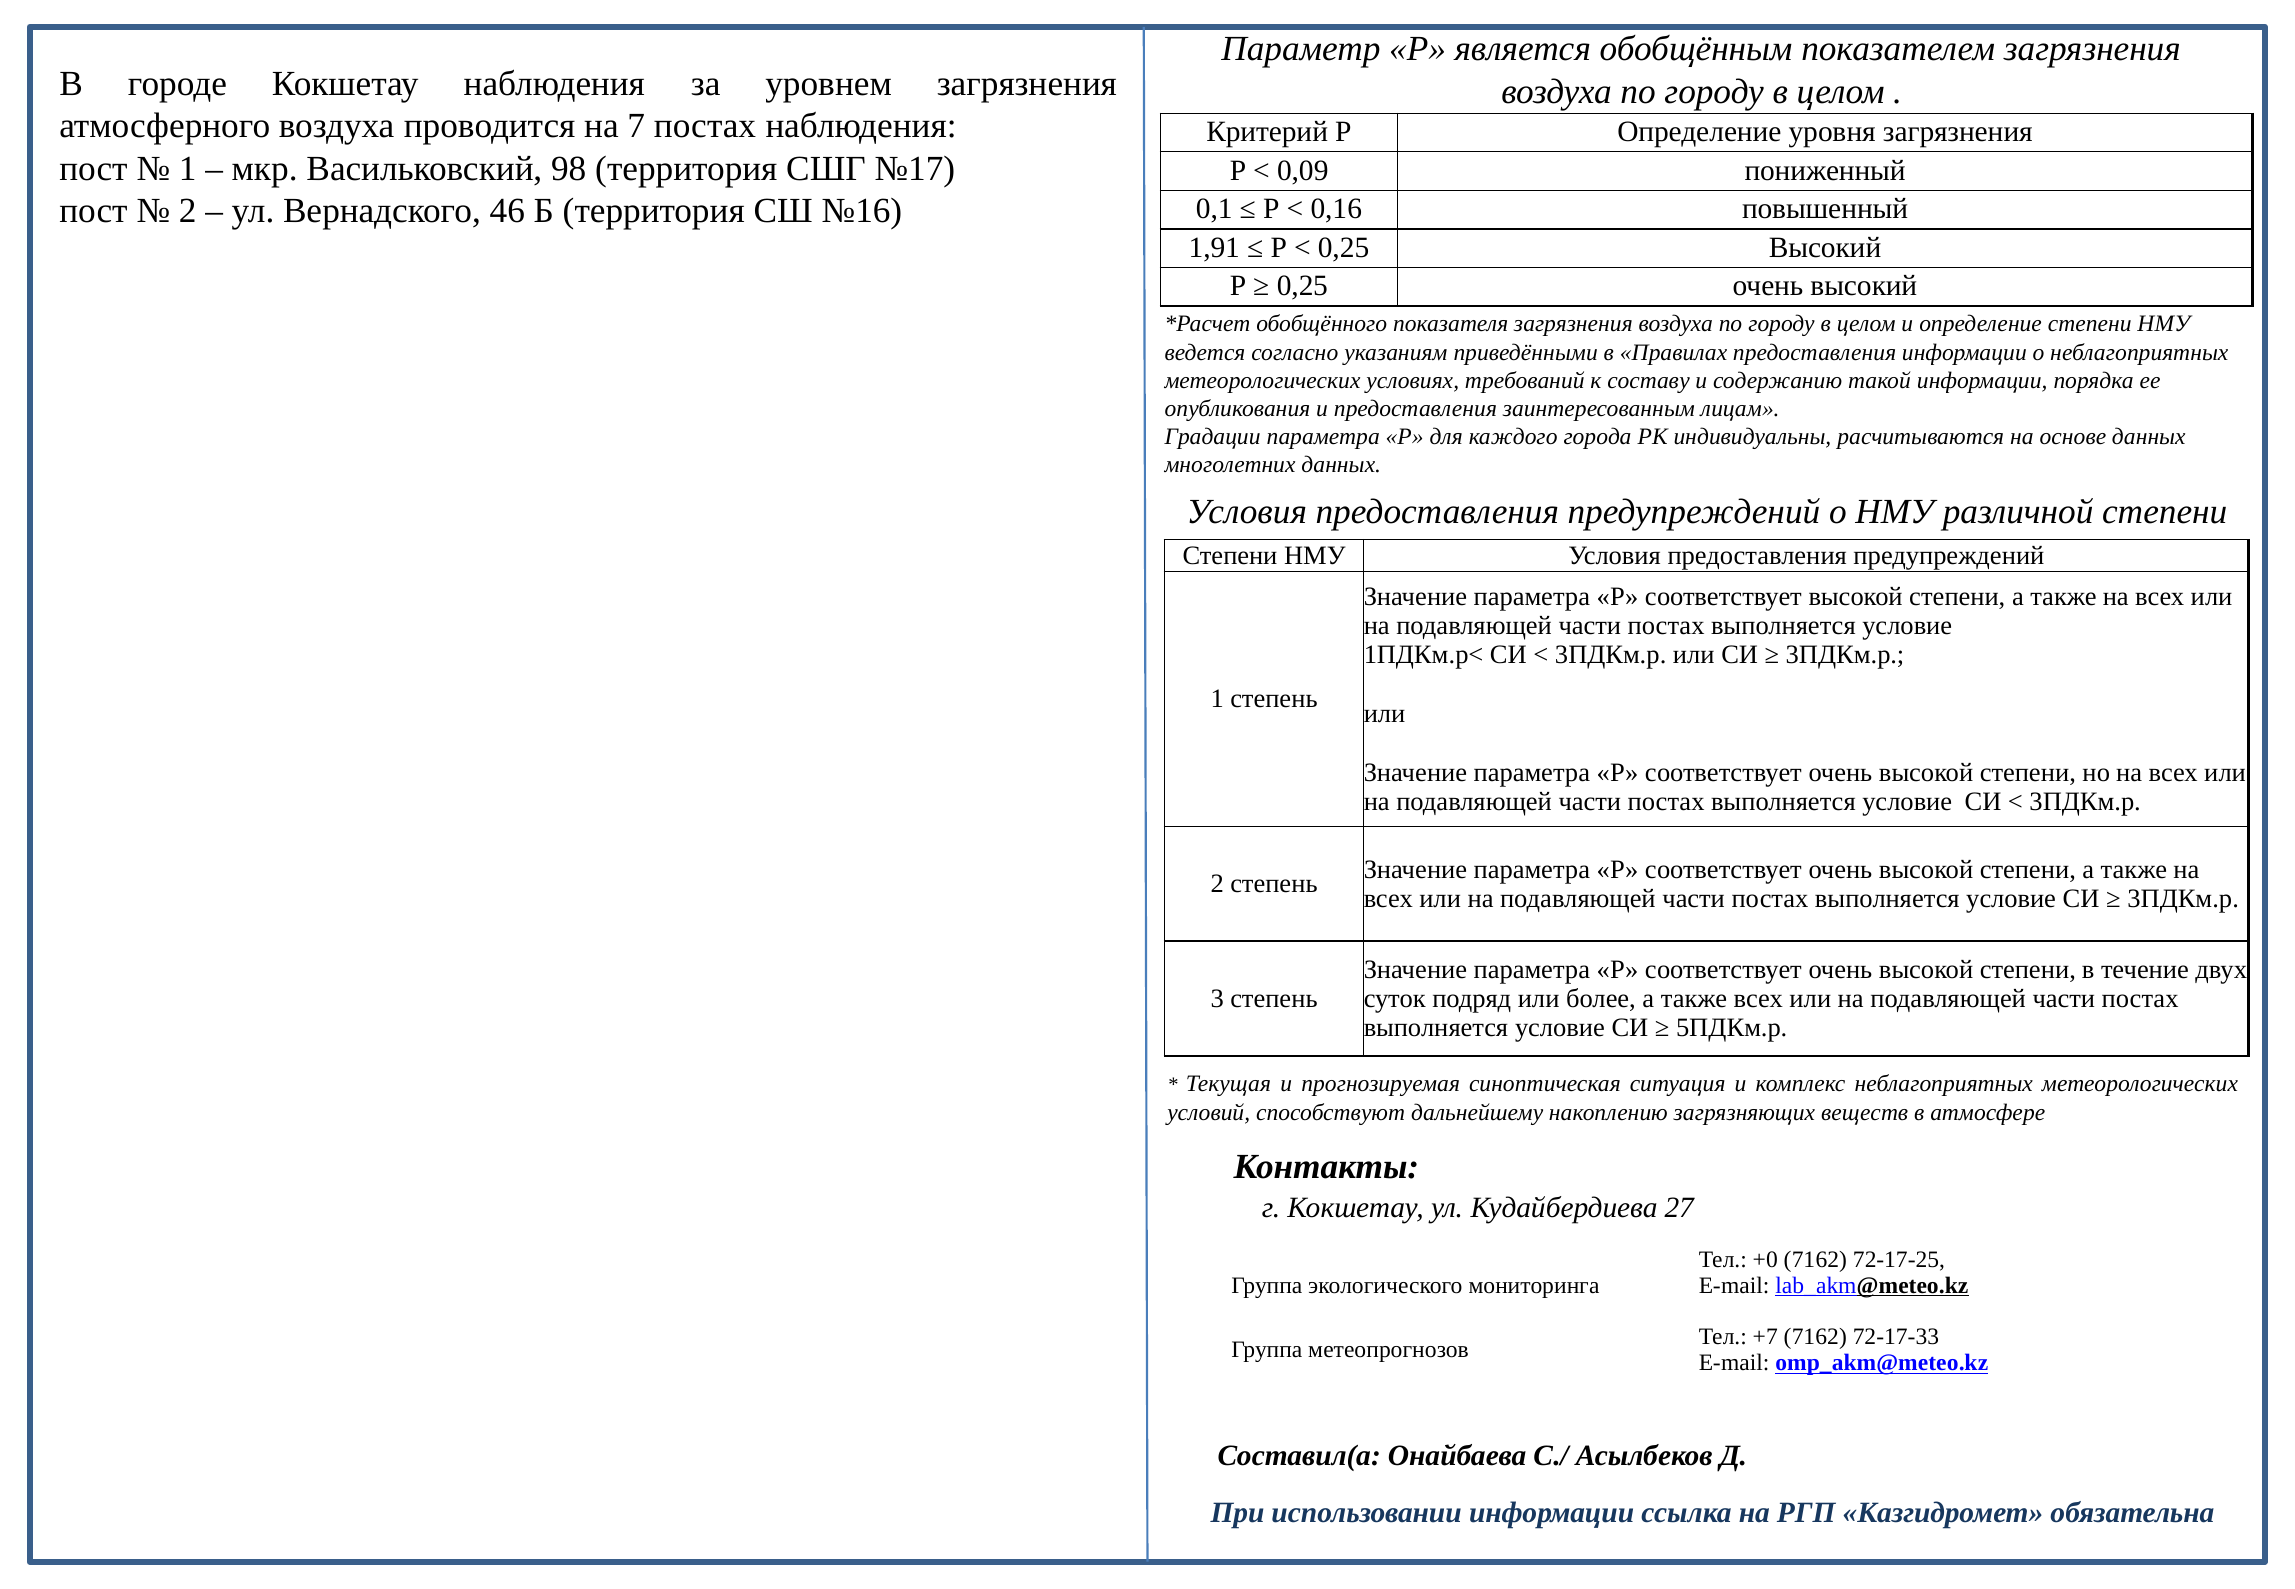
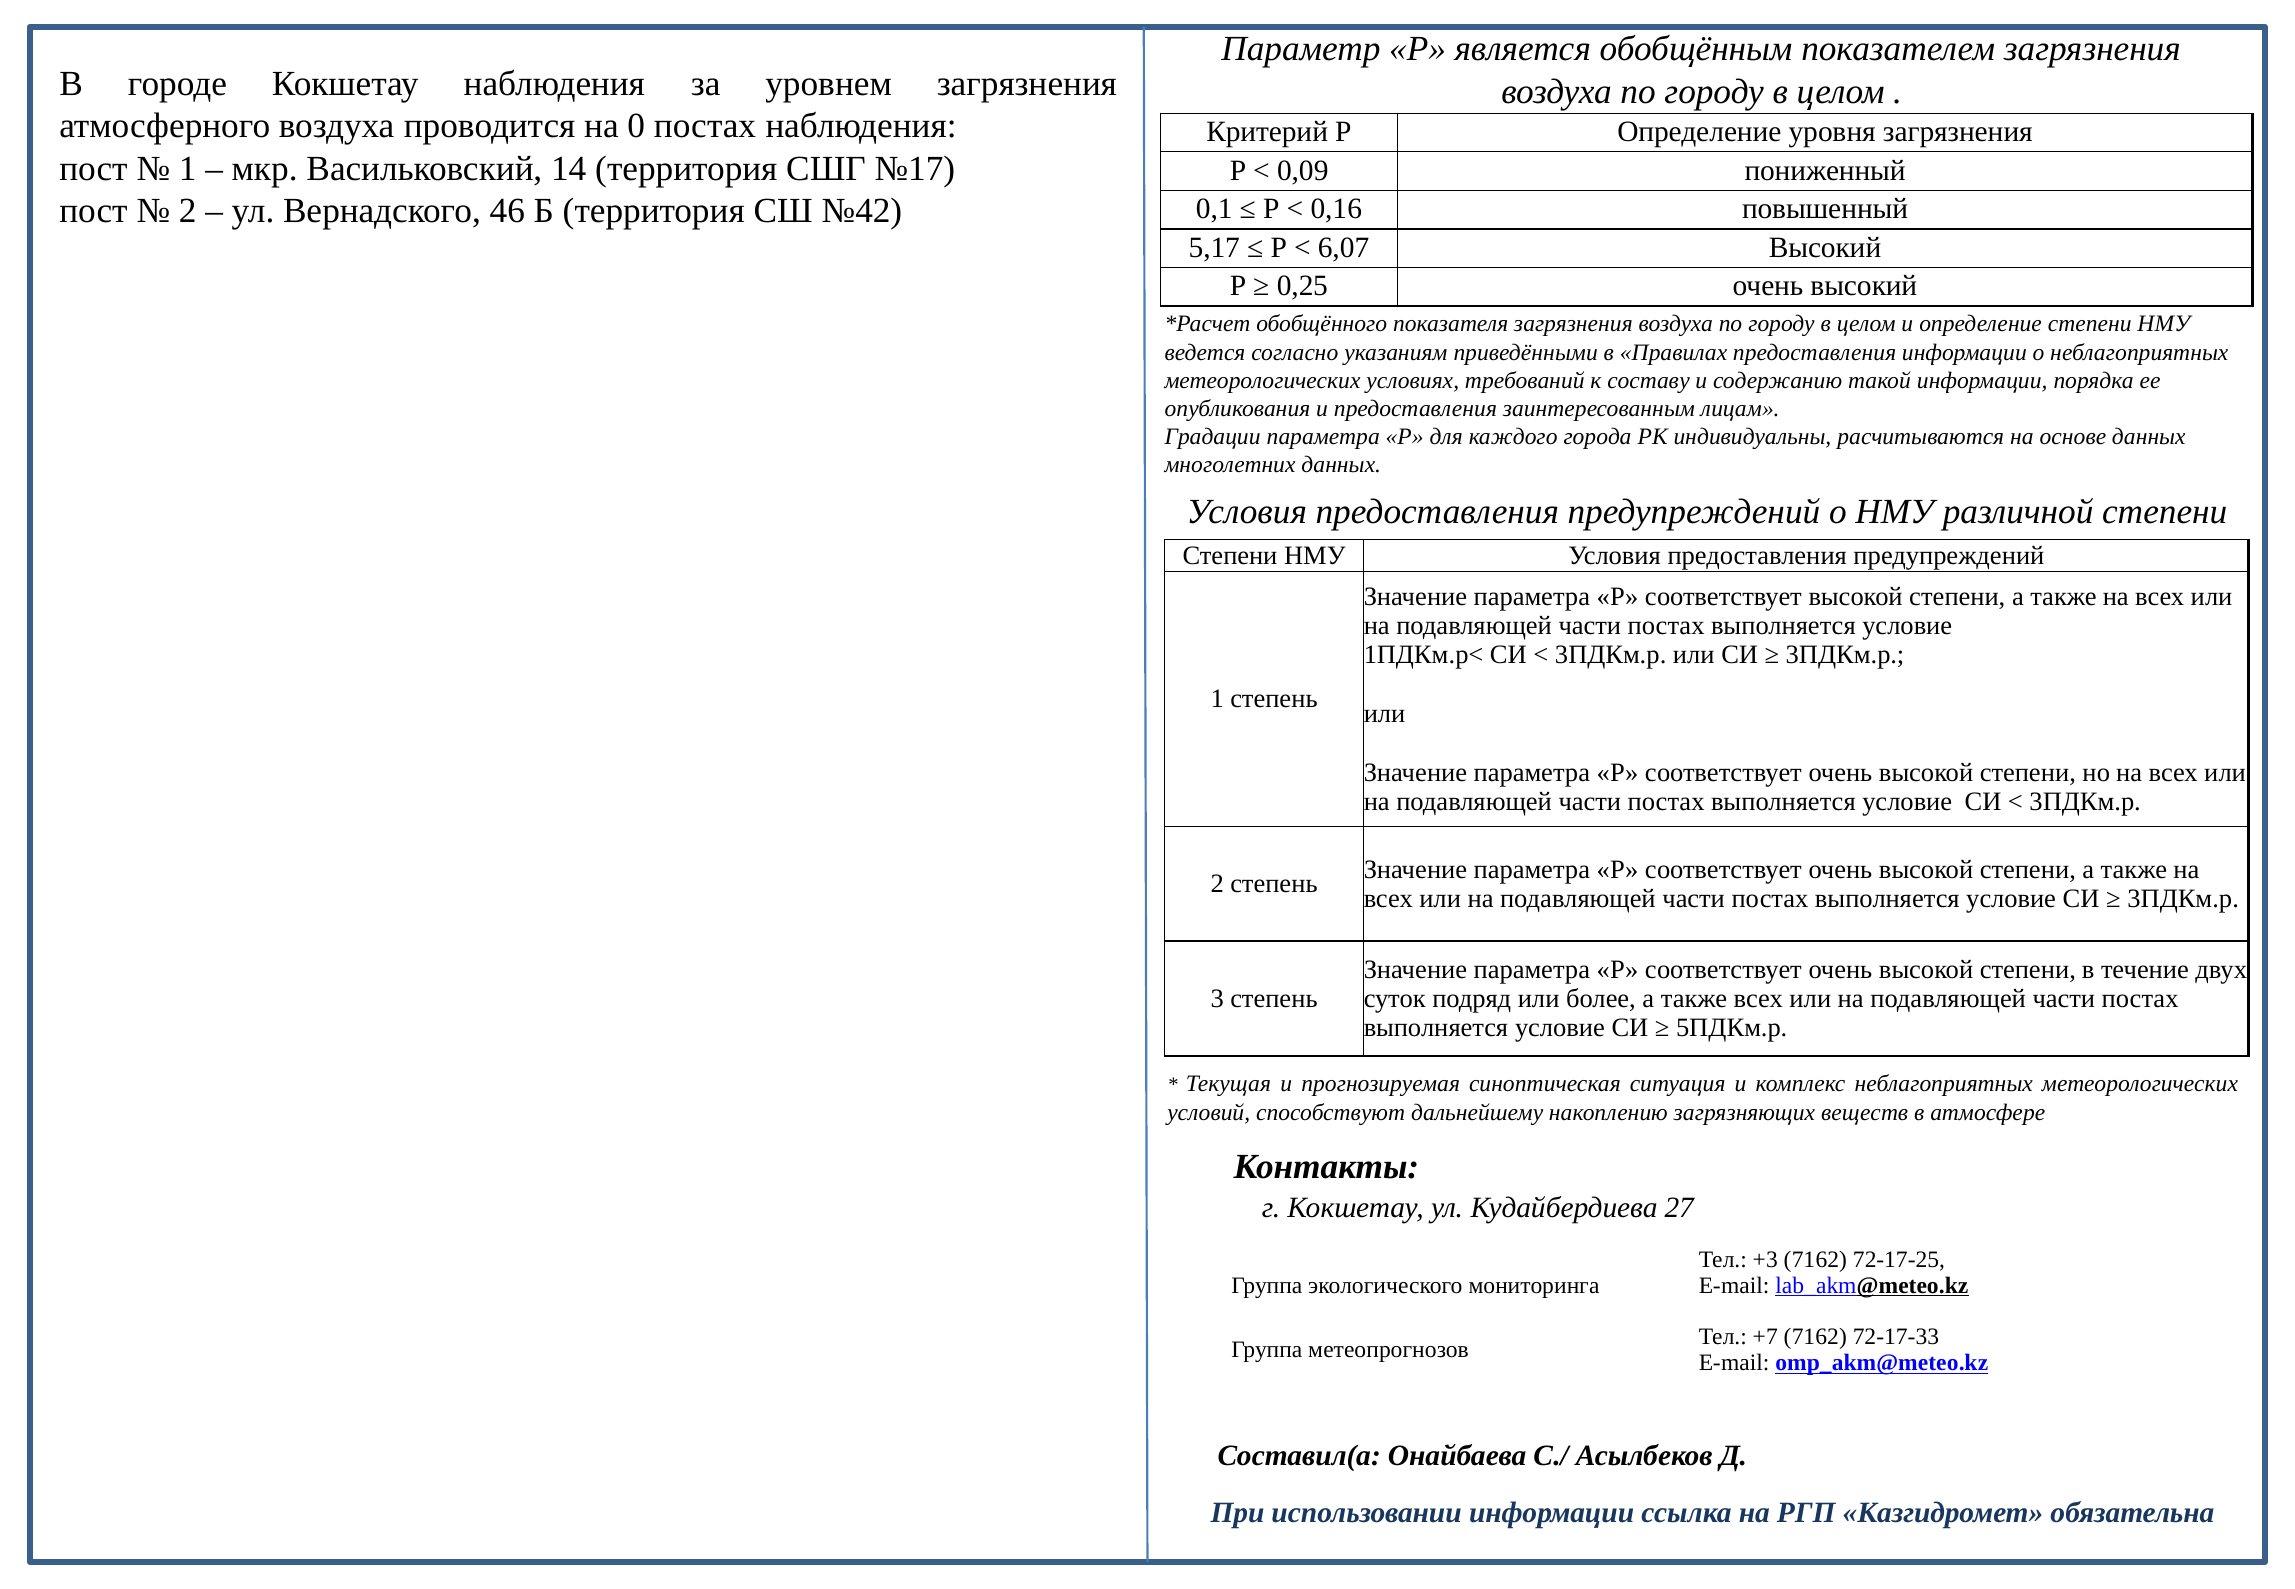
7: 7 -> 0
98: 98 -> 14
№16: №16 -> №42
1,91: 1,91 -> 5,17
0,25 at (1343, 247): 0,25 -> 6,07
+0: +0 -> +3
